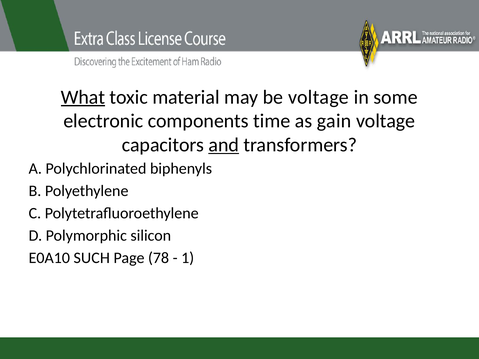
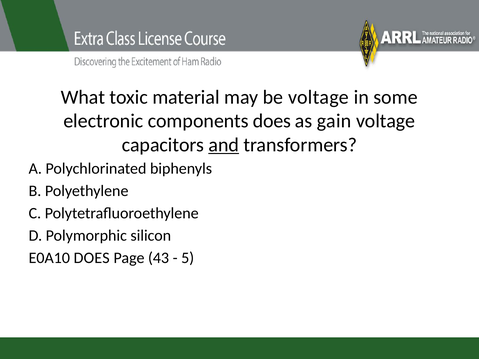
What underline: present -> none
components time: time -> does
E0A10 SUCH: SUCH -> DOES
78: 78 -> 43
1: 1 -> 5
